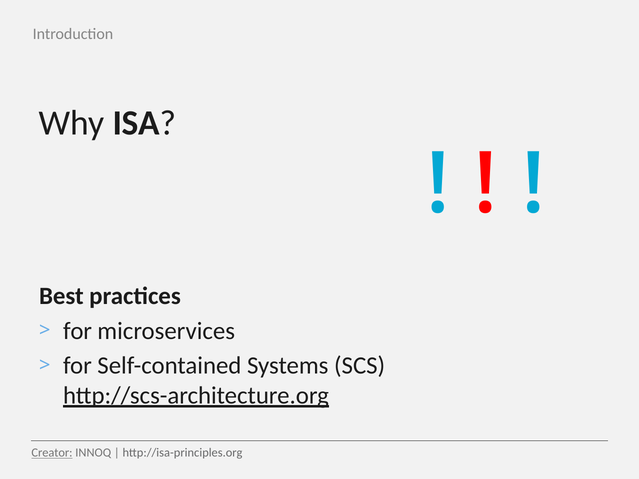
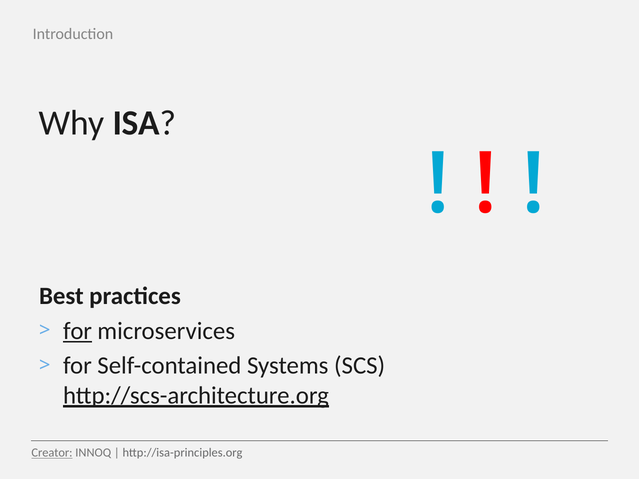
for at (78, 331) underline: none -> present
